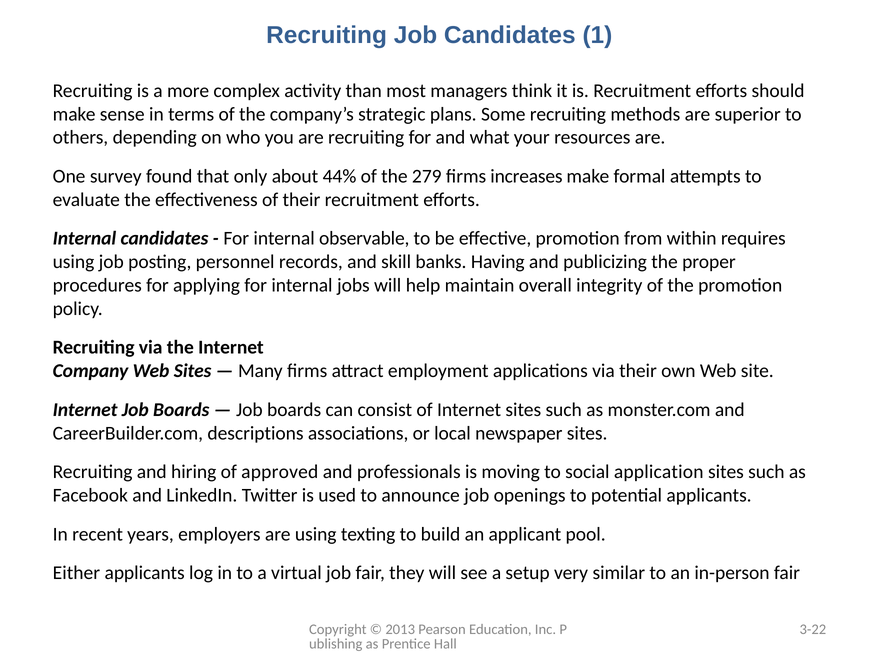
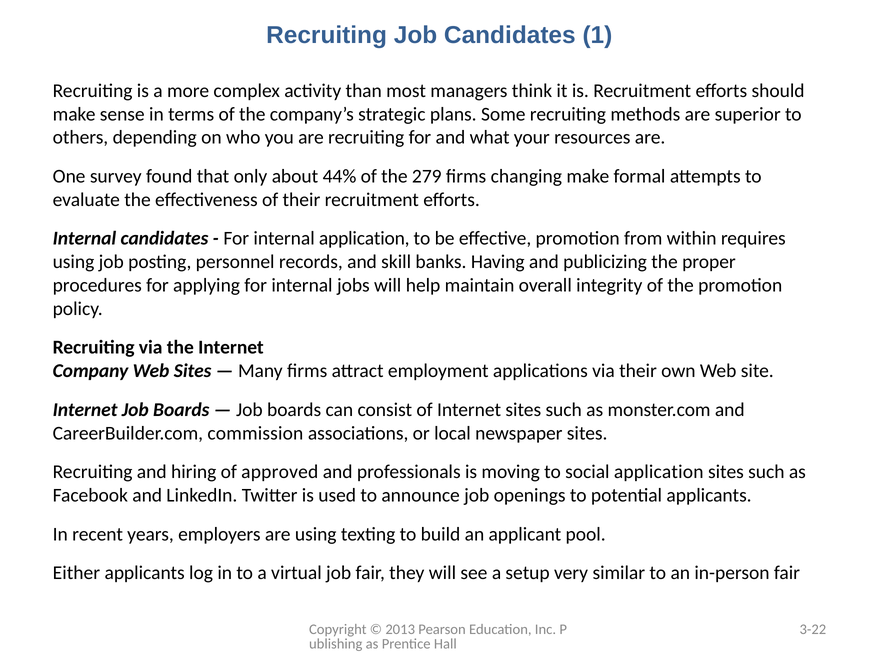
increases: increases -> changing
internal observable: observable -> application
descriptions: descriptions -> commission
